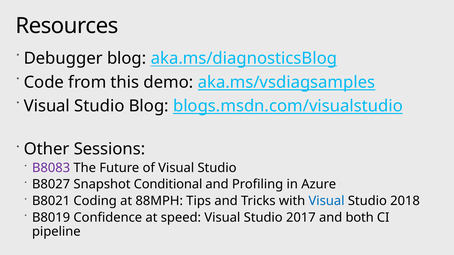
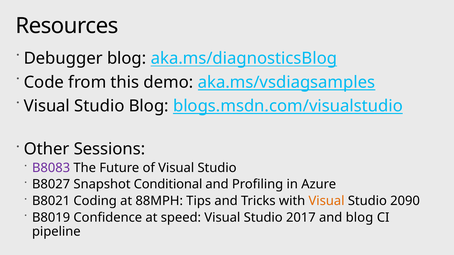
Visual at (327, 201) colour: blue -> orange
2018: 2018 -> 2090
and both: both -> blog
